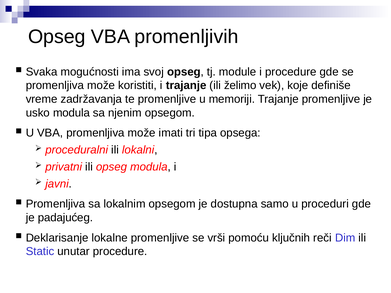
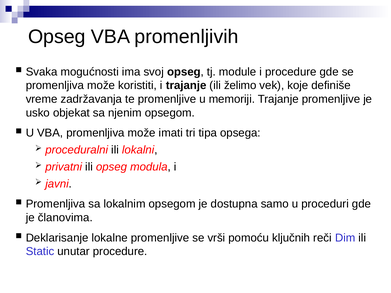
usko modula: modula -> objekat
padajućeg: padajućeg -> članovima
